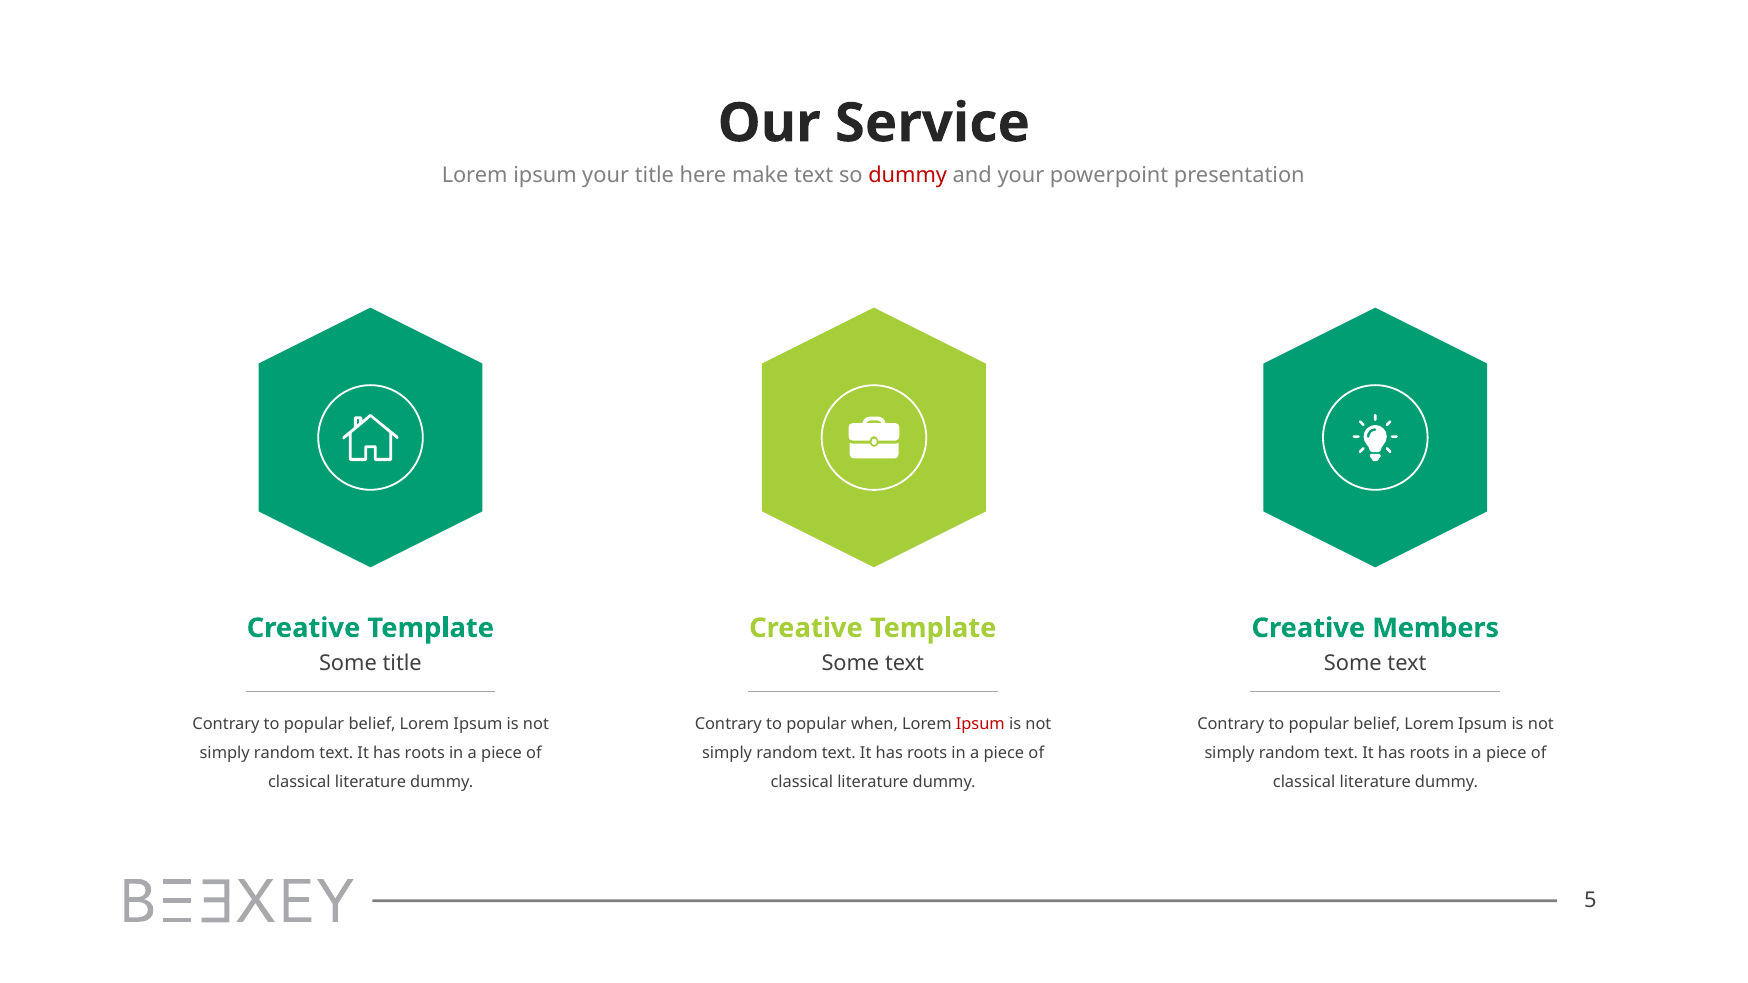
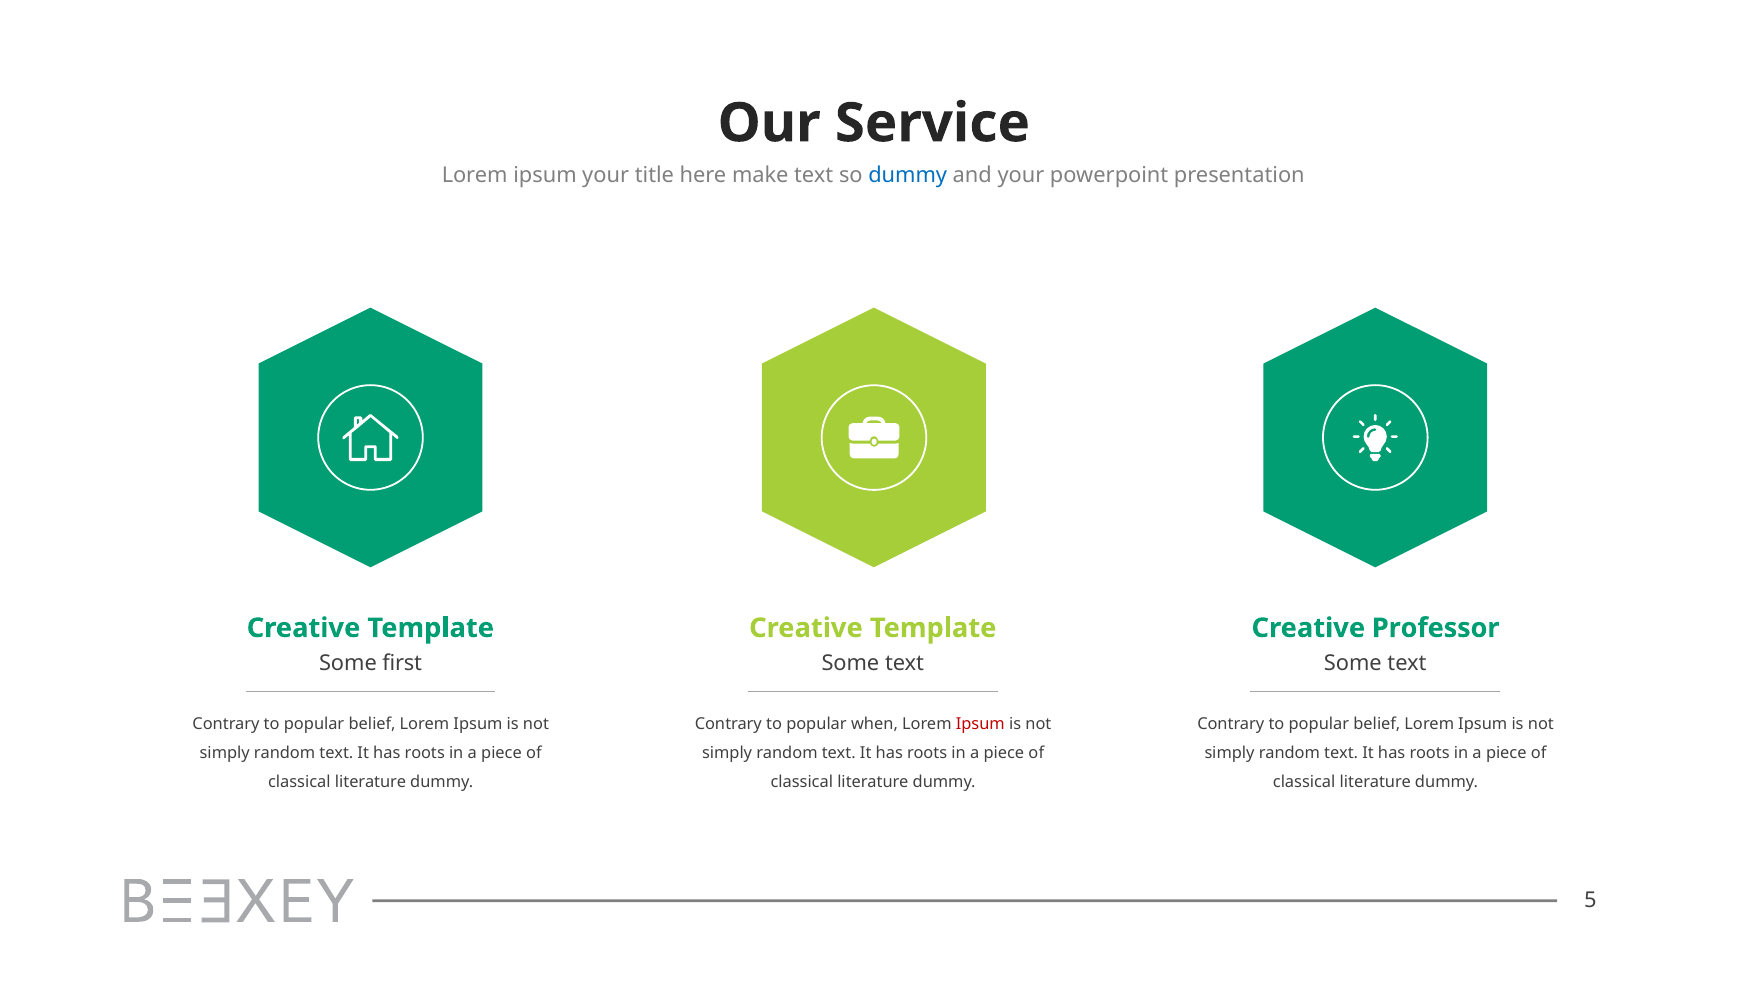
dummy at (908, 175) colour: red -> blue
Members: Members -> Professor
Some title: title -> first
